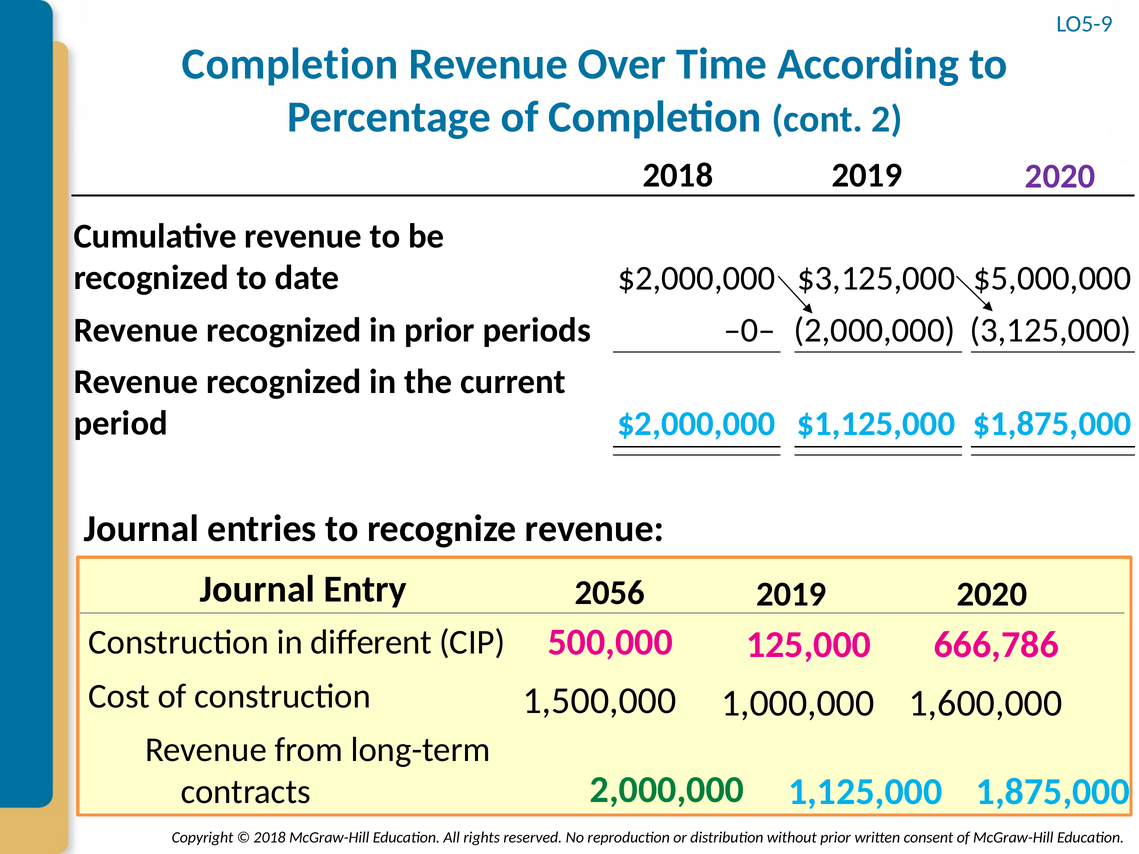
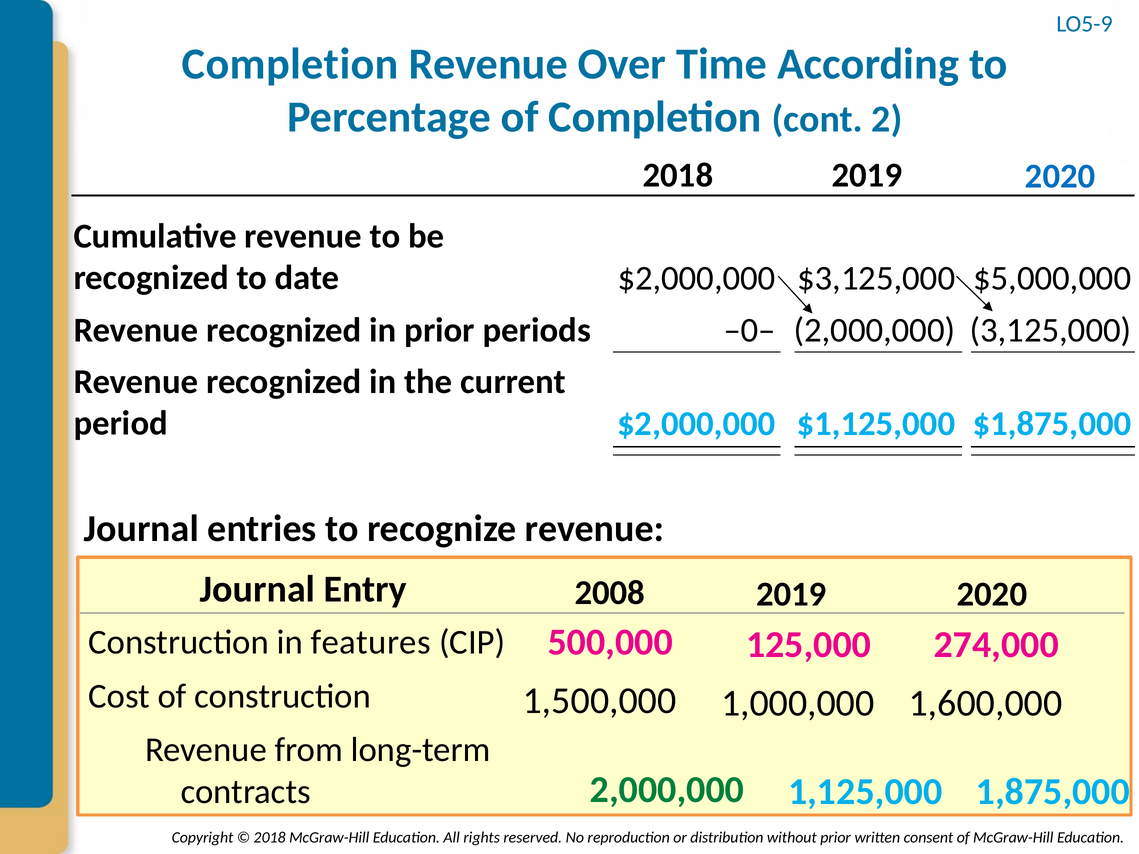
2020 at (1060, 177) colour: purple -> blue
2056: 2056 -> 2008
different: different -> features
666,786: 666,786 -> 274,000
